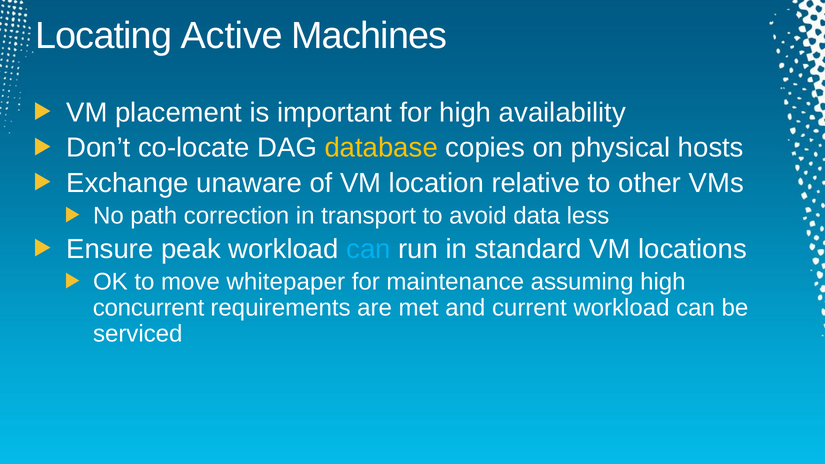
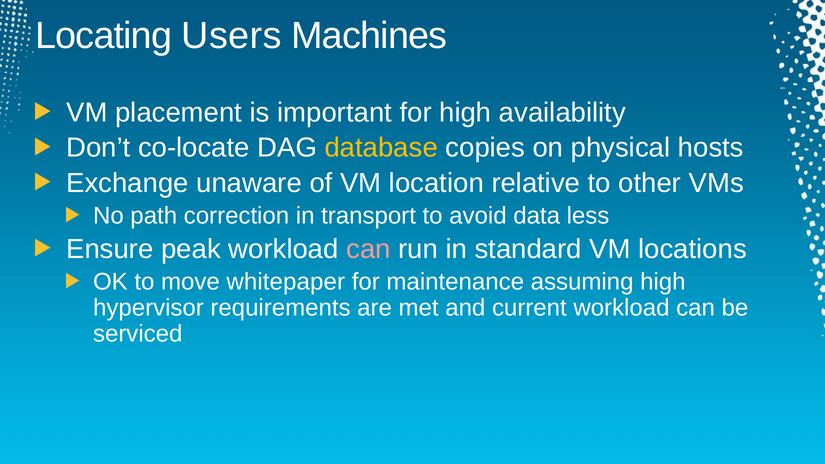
Active: Active -> Users
can at (368, 249) colour: light blue -> pink
concurrent: concurrent -> hypervisor
